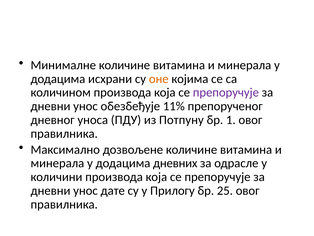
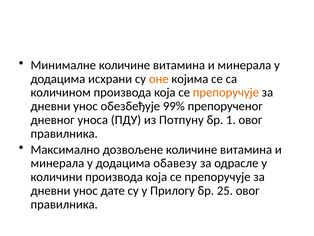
препоручује at (226, 92) colour: purple -> orange
11%: 11% -> 99%
дневних: дневних -> обавезу
